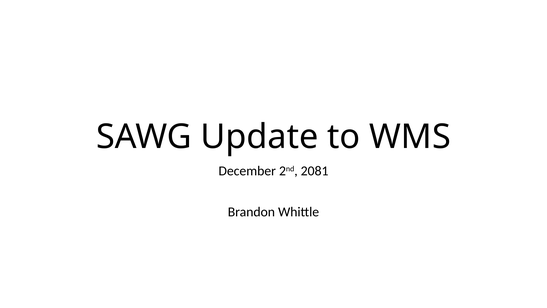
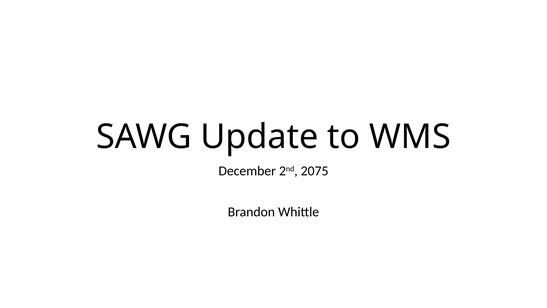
2081: 2081 -> 2075
